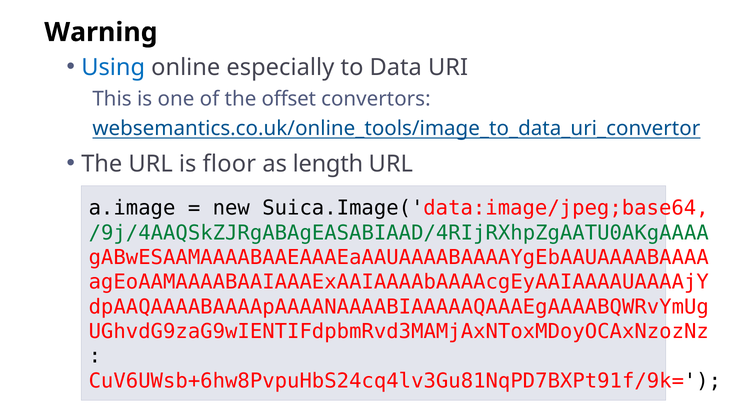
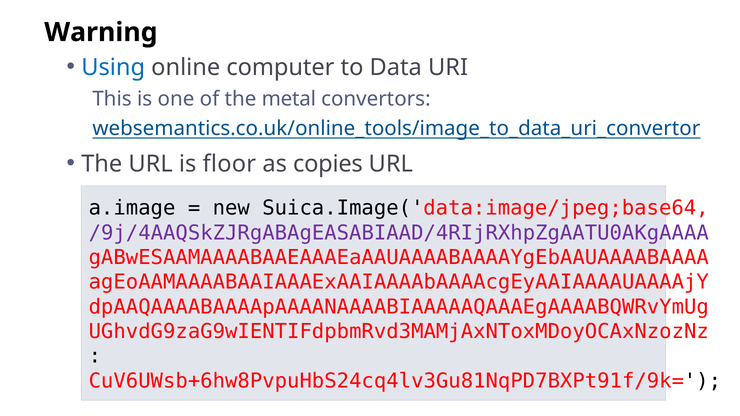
especially: especially -> computer
offset: offset -> metal
length: length -> copies
/9j/4AAQSkZJRgABAgEASABIAAD/4RIjRXhpZgAATU0AKgAAAA colour: green -> purple
